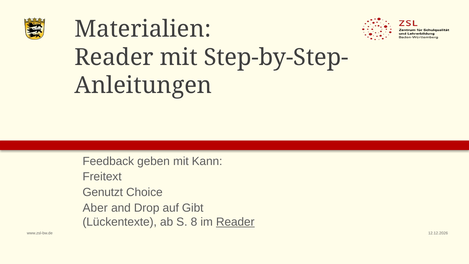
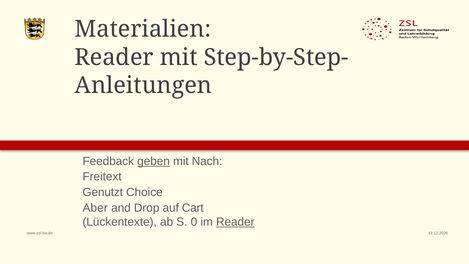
geben underline: none -> present
Kann: Kann -> Nach
Gibt: Gibt -> Cart
8: 8 -> 0
